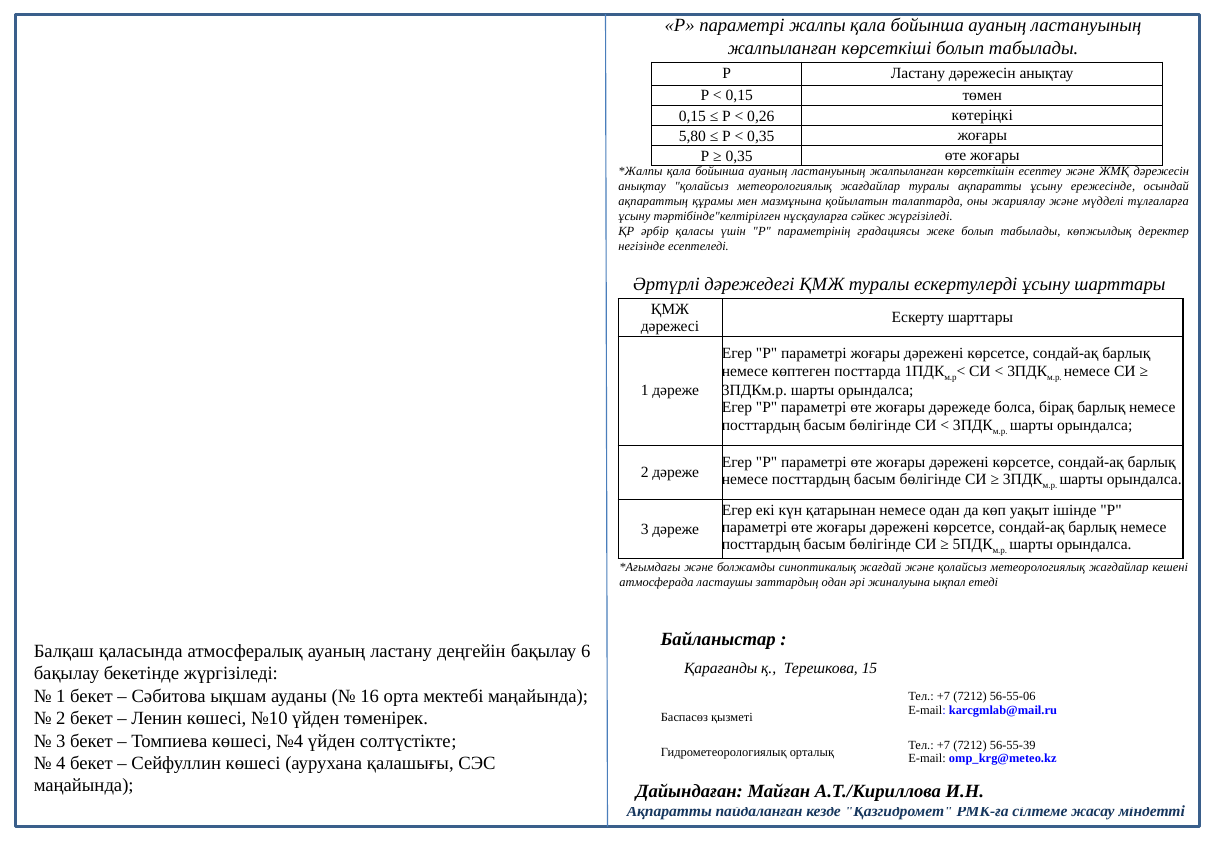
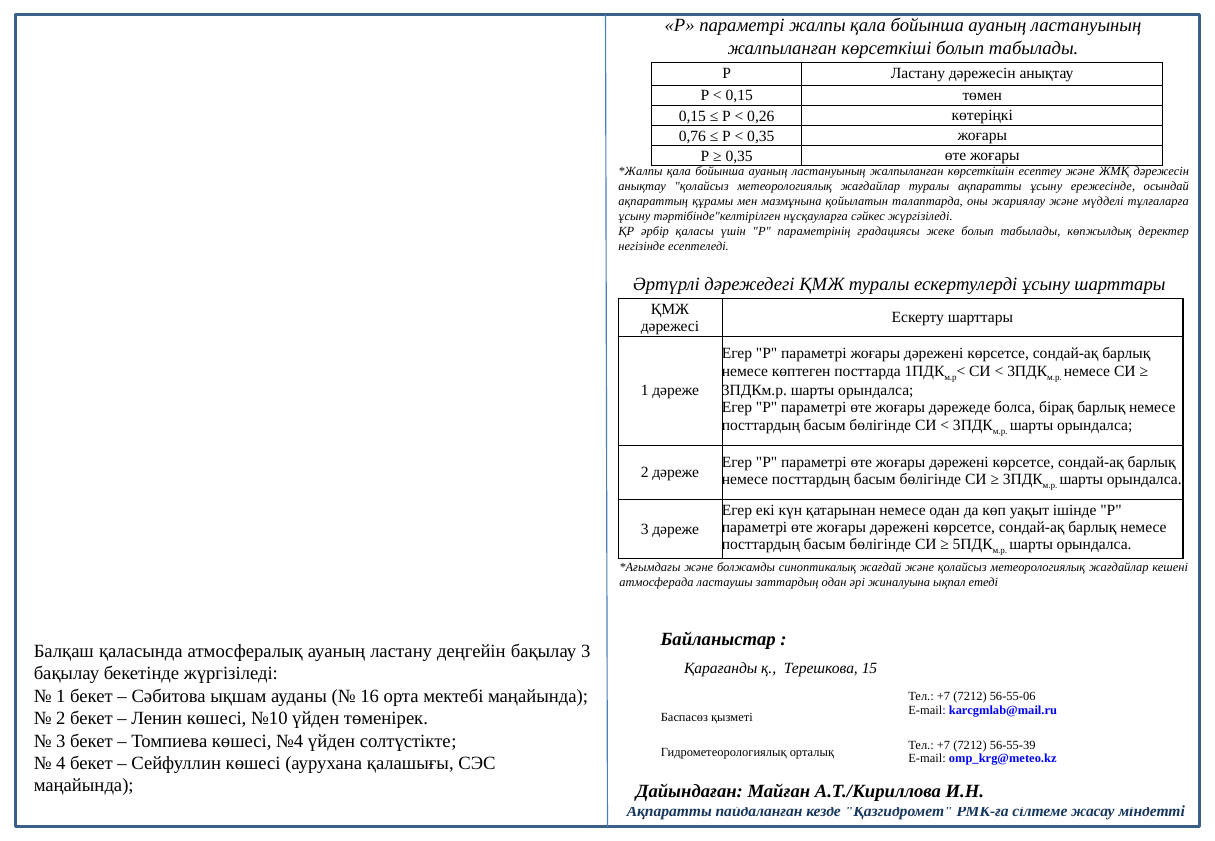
5,80: 5,80 -> 0,76
бақылау 6: 6 -> 3
